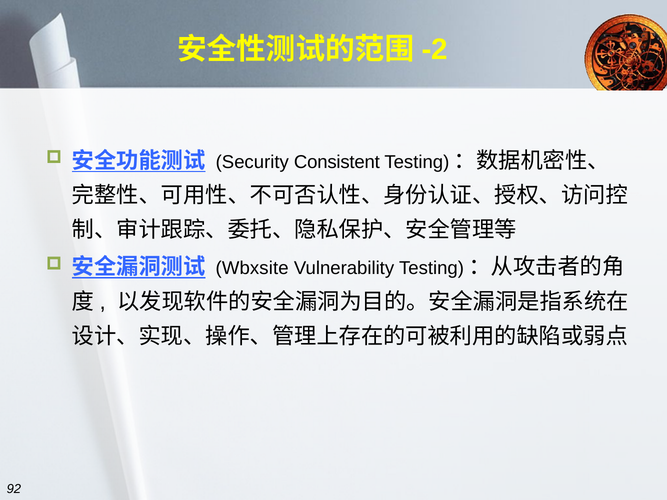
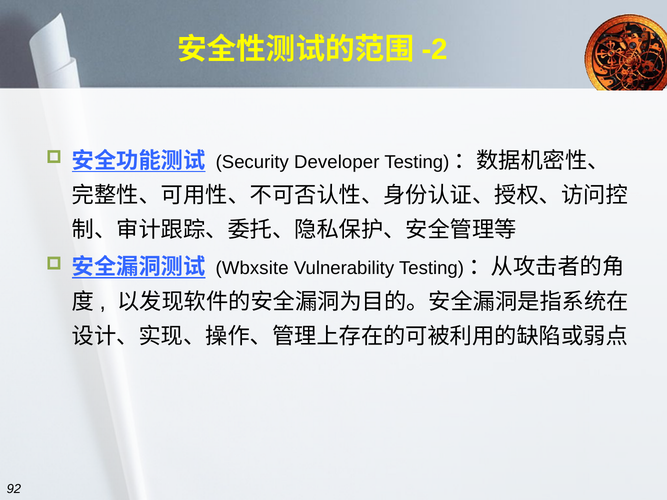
Consistent: Consistent -> Developer
